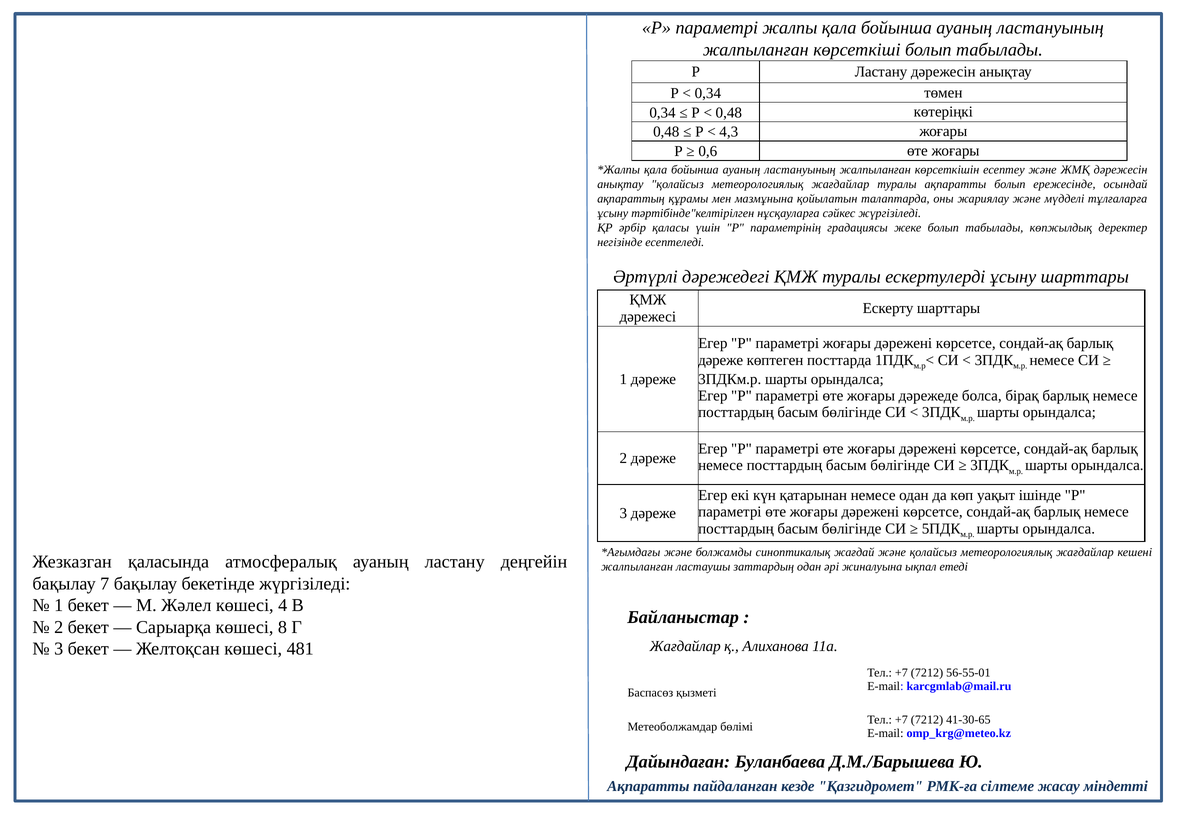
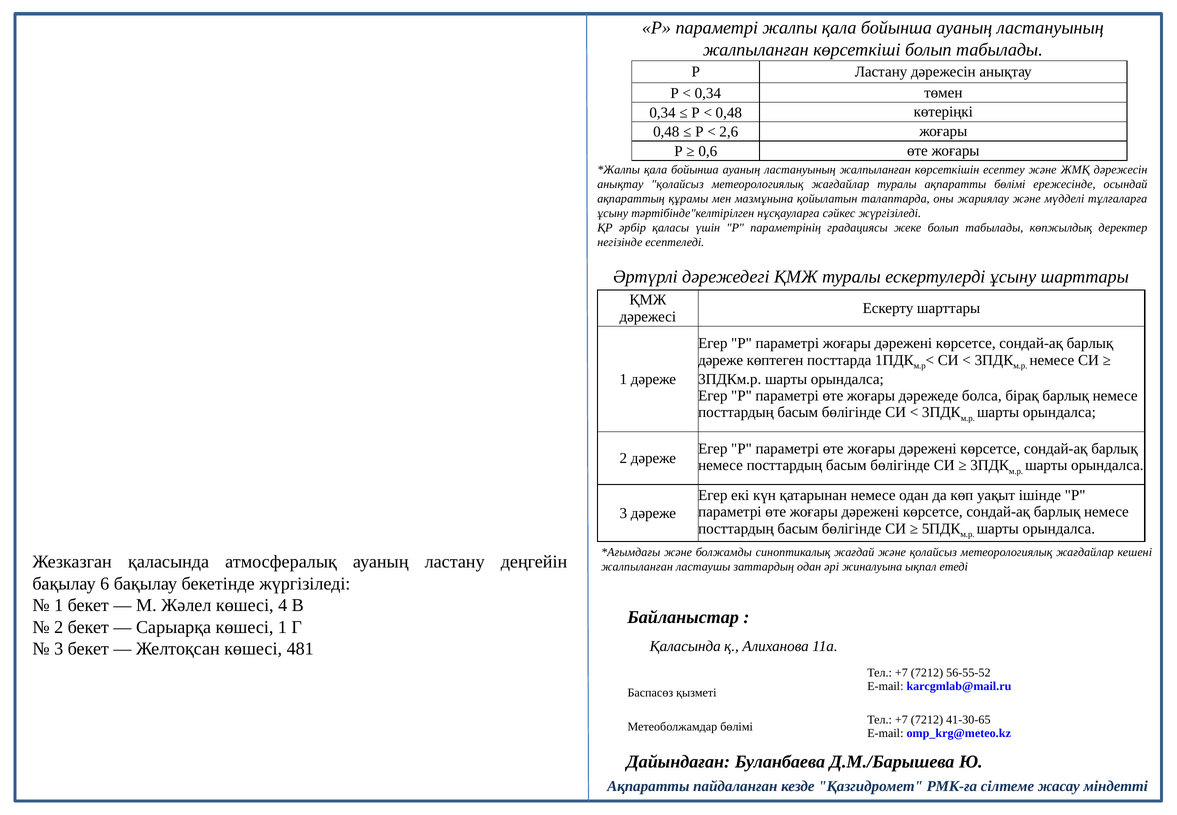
4,3: 4,3 -> 2,6
ақпаратты болып: болып -> бөлімі
7: 7 -> 6
көшесі 8: 8 -> 1
Жағдайлар at (685, 646): Жағдайлар -> Қаласында
56-55-01: 56-55-01 -> 56-55-52
